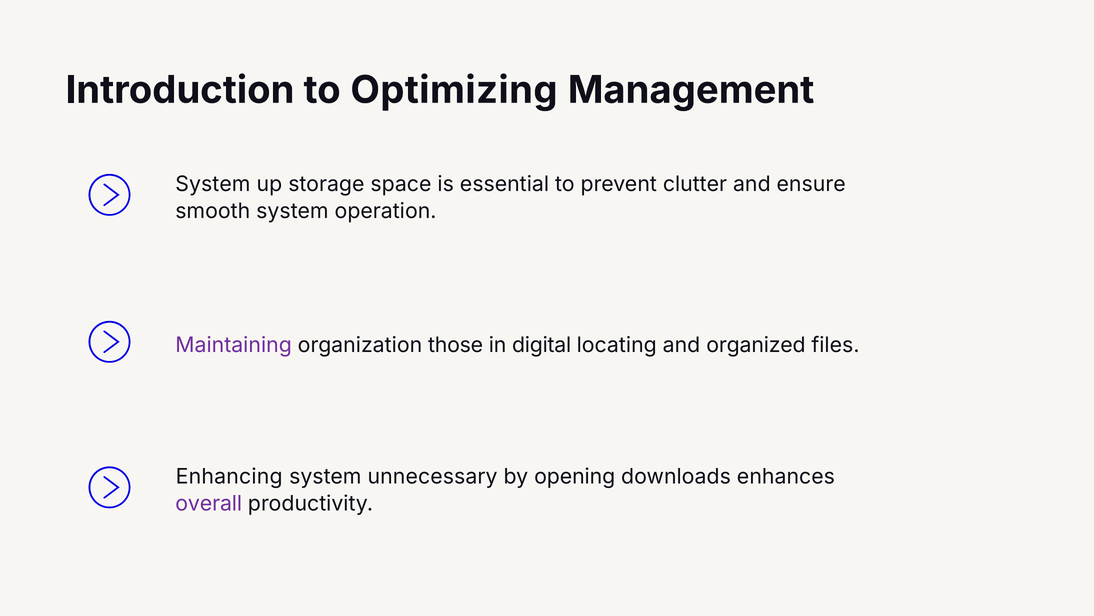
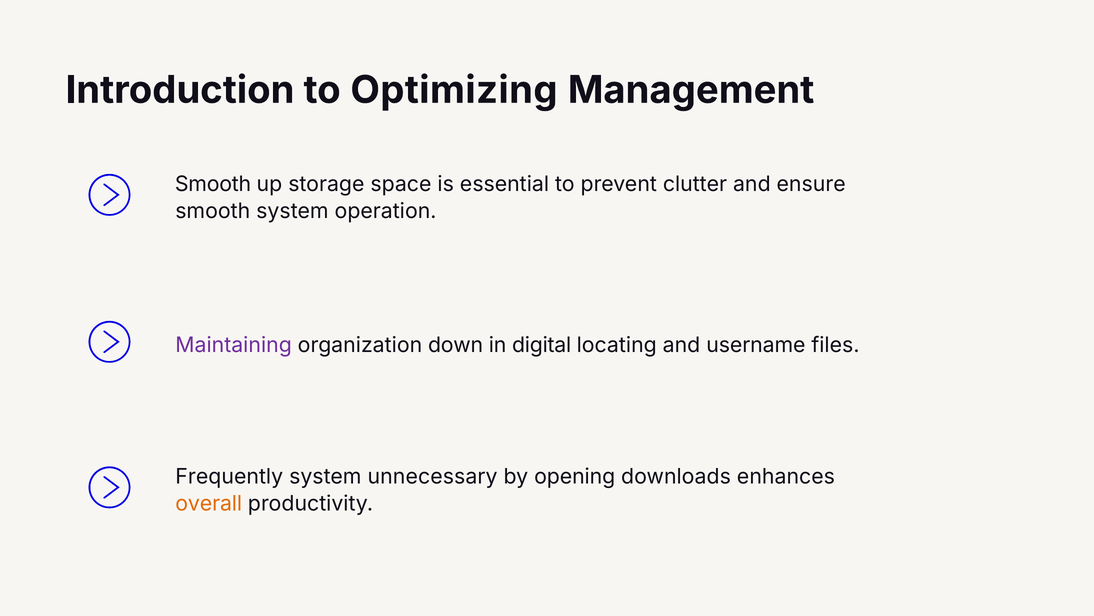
System at (213, 184): System -> Smooth
those: those -> down
organized: organized -> username
Enhancing: Enhancing -> Frequently
overall colour: purple -> orange
